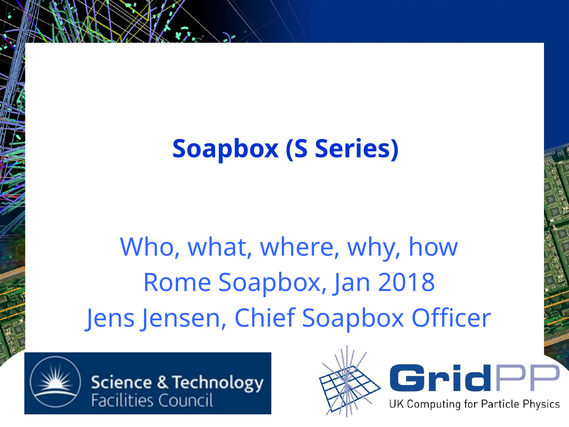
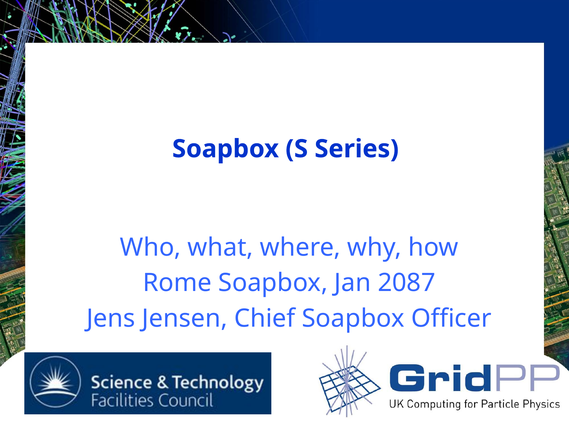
2018: 2018 -> 2087
